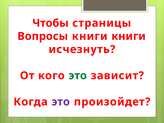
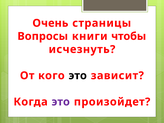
Чтобы: Чтобы -> Очень
книги книги: книги -> чтобы
это at (78, 76) colour: green -> black
